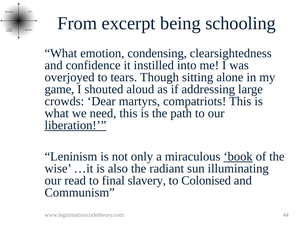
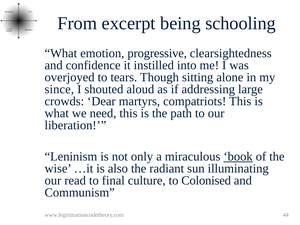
condensing: condensing -> progressive
game: game -> since
liberation underline: present -> none
slavery: slavery -> culture
